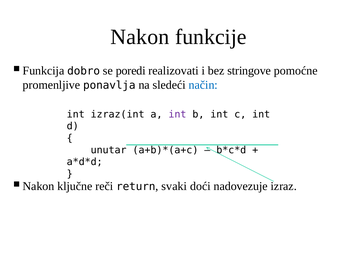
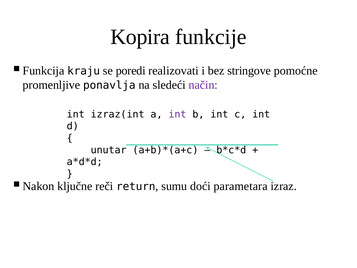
Nakon at (140, 37): Nakon -> Kopira
dobro: dobro -> kraju
način colour: blue -> purple
svaki: svaki -> sumu
nadovezuje: nadovezuje -> parametara
